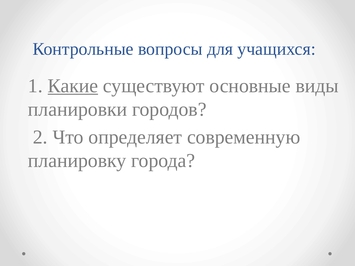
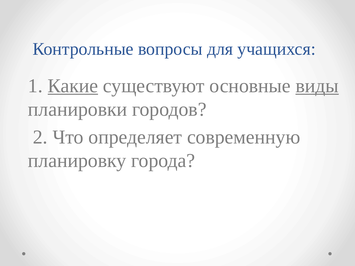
виды underline: none -> present
